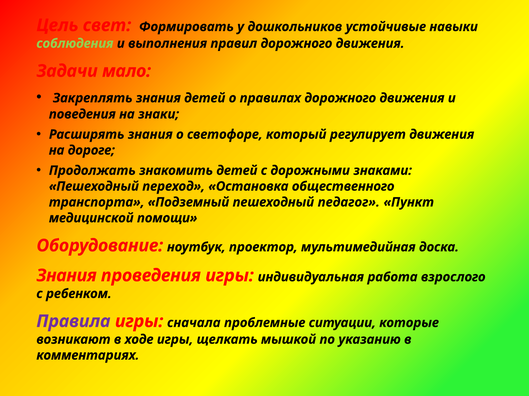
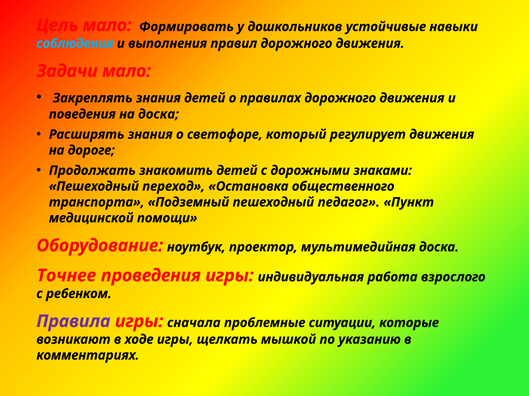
Цель свет: свет -> мало
соблюдения colour: light green -> light blue
на знаки: знаки -> доска
Знания at (67, 276): Знания -> Точнее
